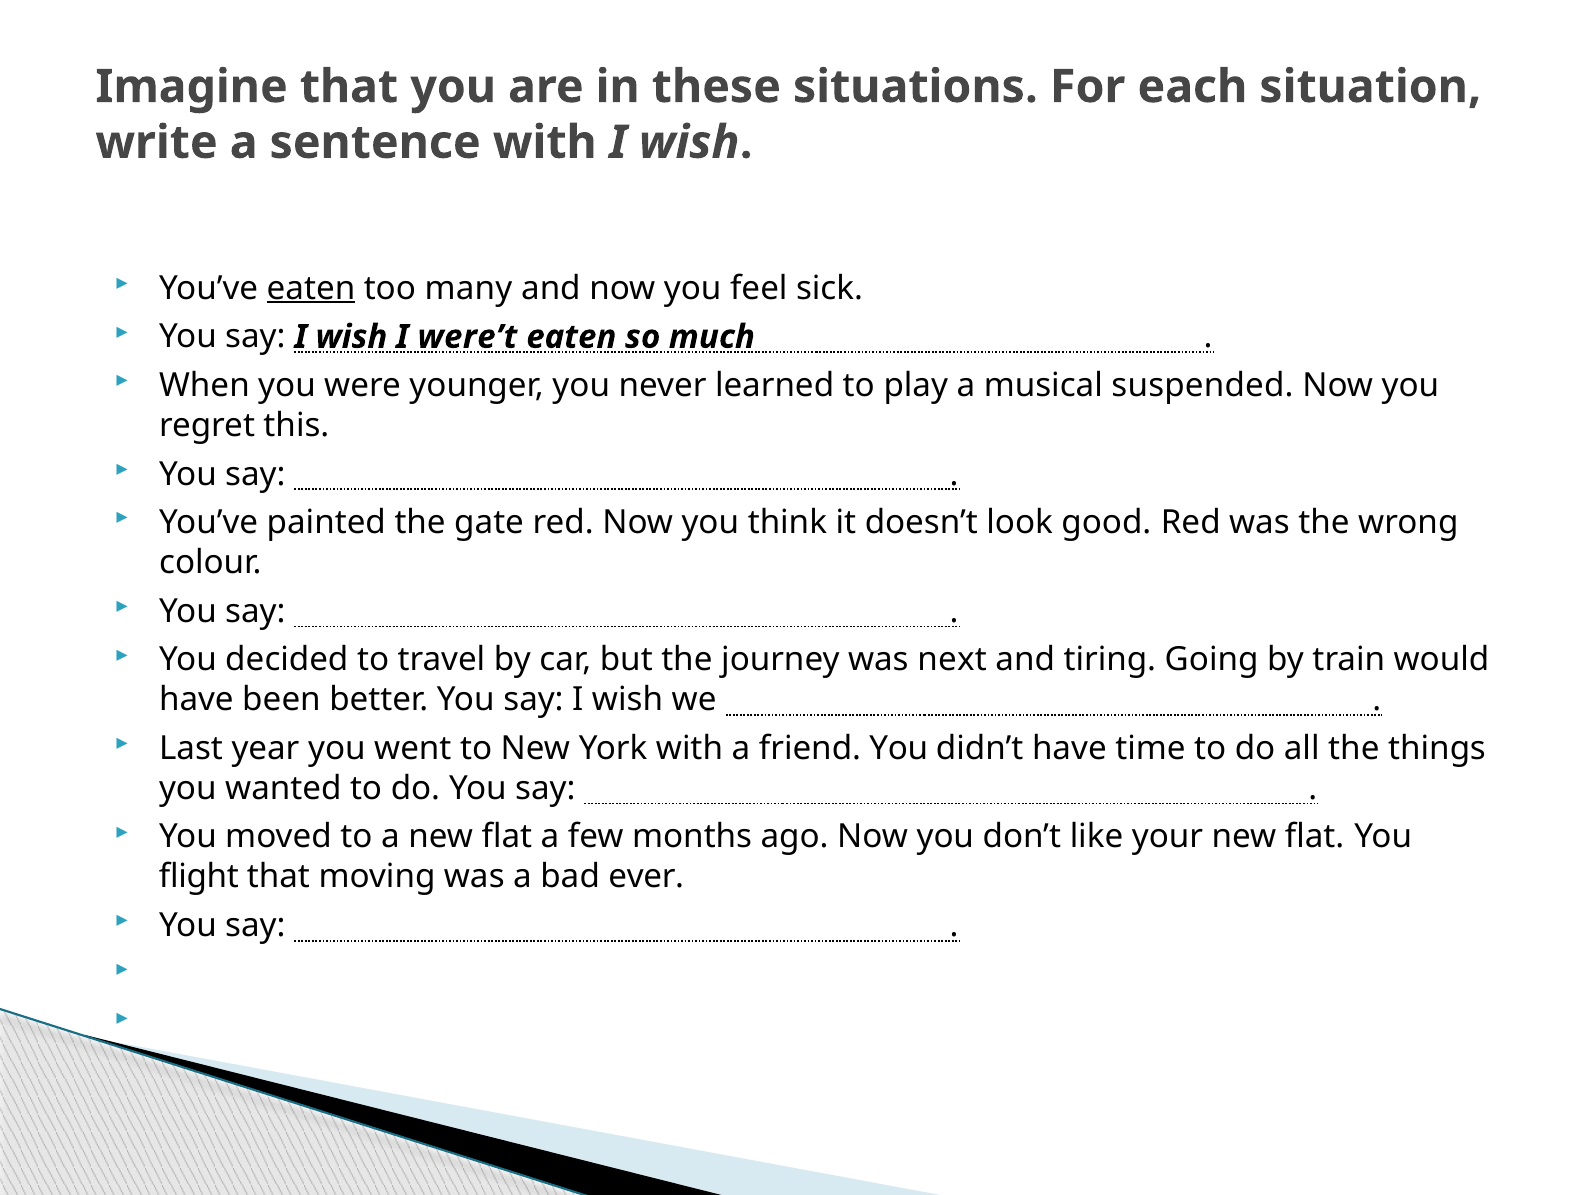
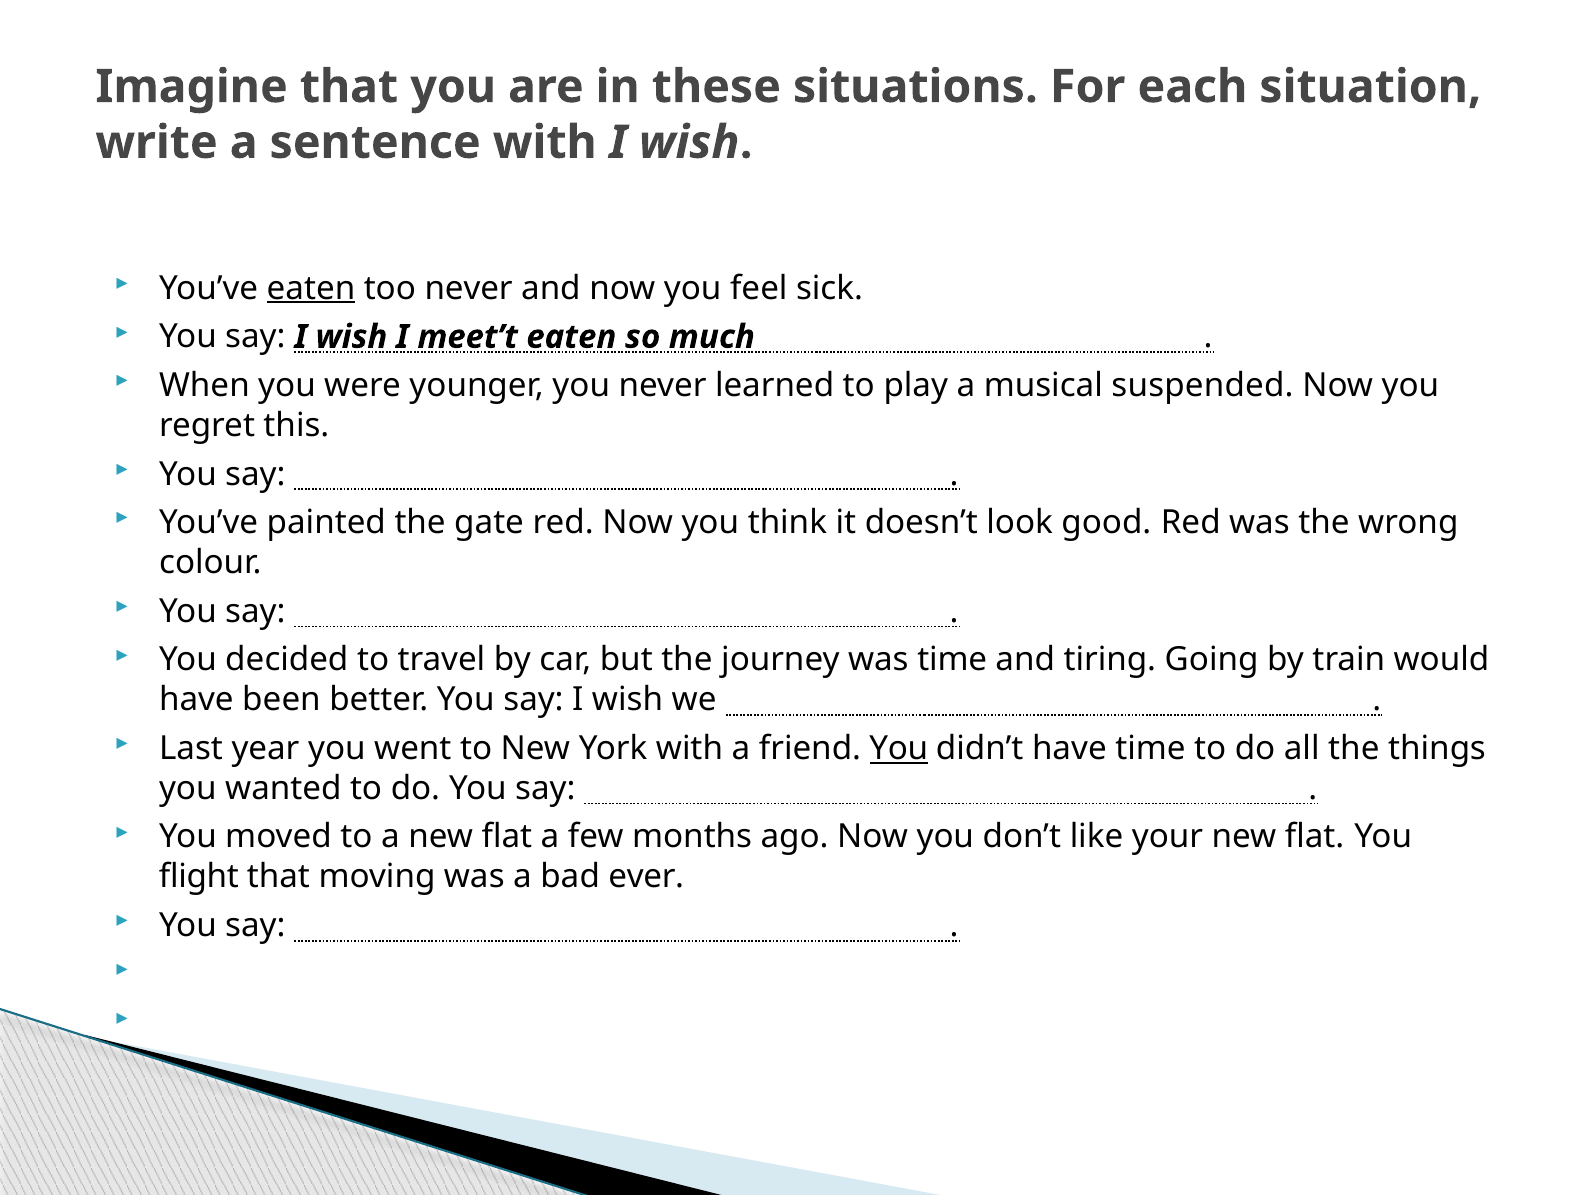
too many: many -> never
were’t: were’t -> meet’t
was next: next -> time
You at (899, 749) underline: none -> present
